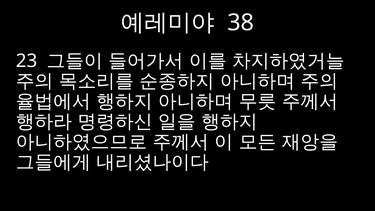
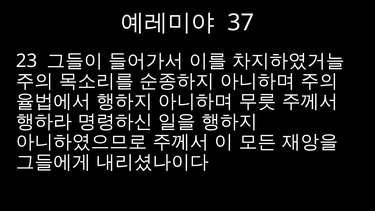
38: 38 -> 37
